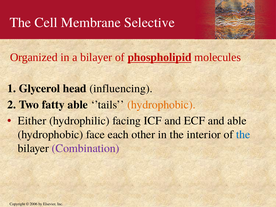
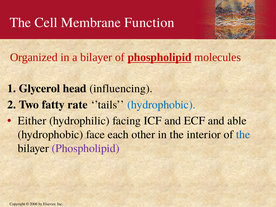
Selective: Selective -> Function
fatty able: able -> rate
hydrophobic at (161, 105) colour: orange -> blue
bilayer Combination: Combination -> Phospholipid
